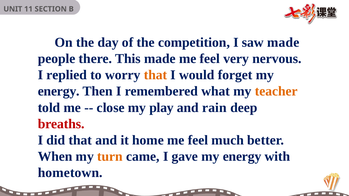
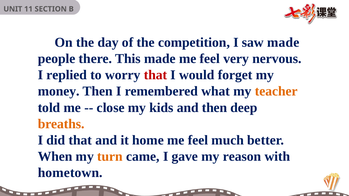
that at (155, 75) colour: orange -> red
energy at (59, 91): energy -> money
play: play -> kids
and rain: rain -> then
breaths colour: red -> orange
gave my energy: energy -> reason
